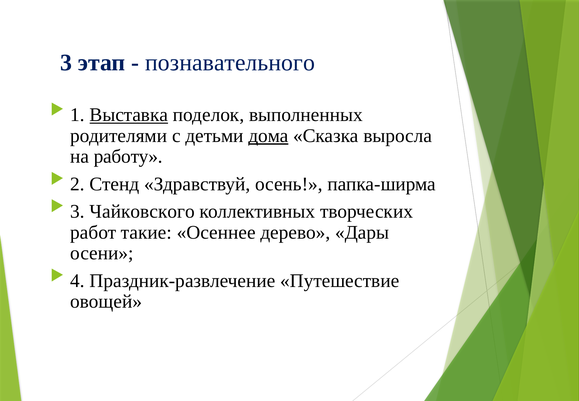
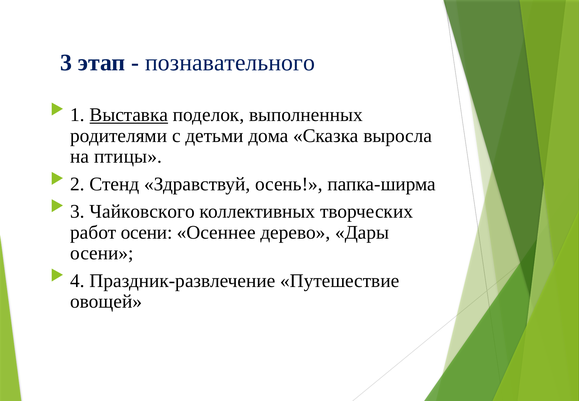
дома underline: present -> none
работу: работу -> птицы
работ такие: такие -> осени
